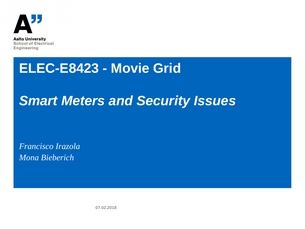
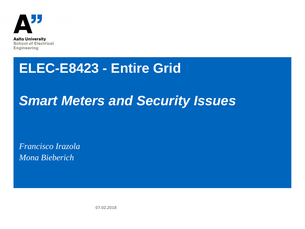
Movie: Movie -> Entire
